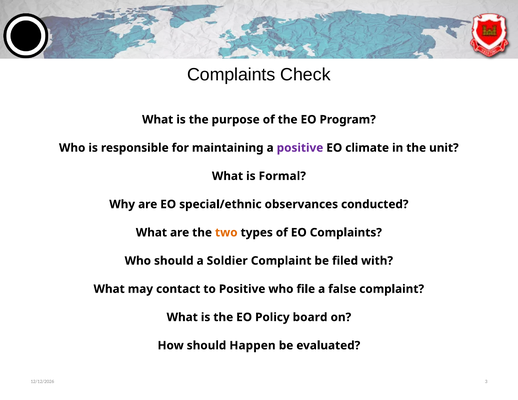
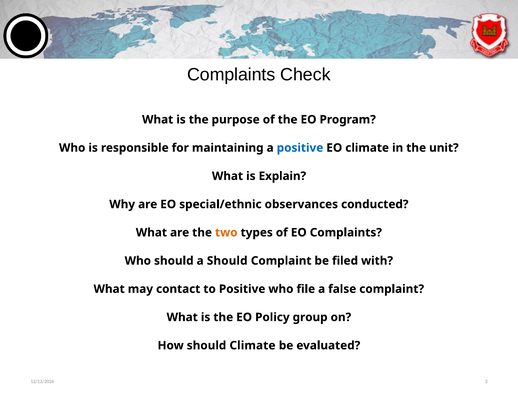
positive at (300, 148) colour: purple -> blue
Formal: Formal -> Explain
a Soldier: Soldier -> Should
board: board -> group
should Happen: Happen -> Climate
